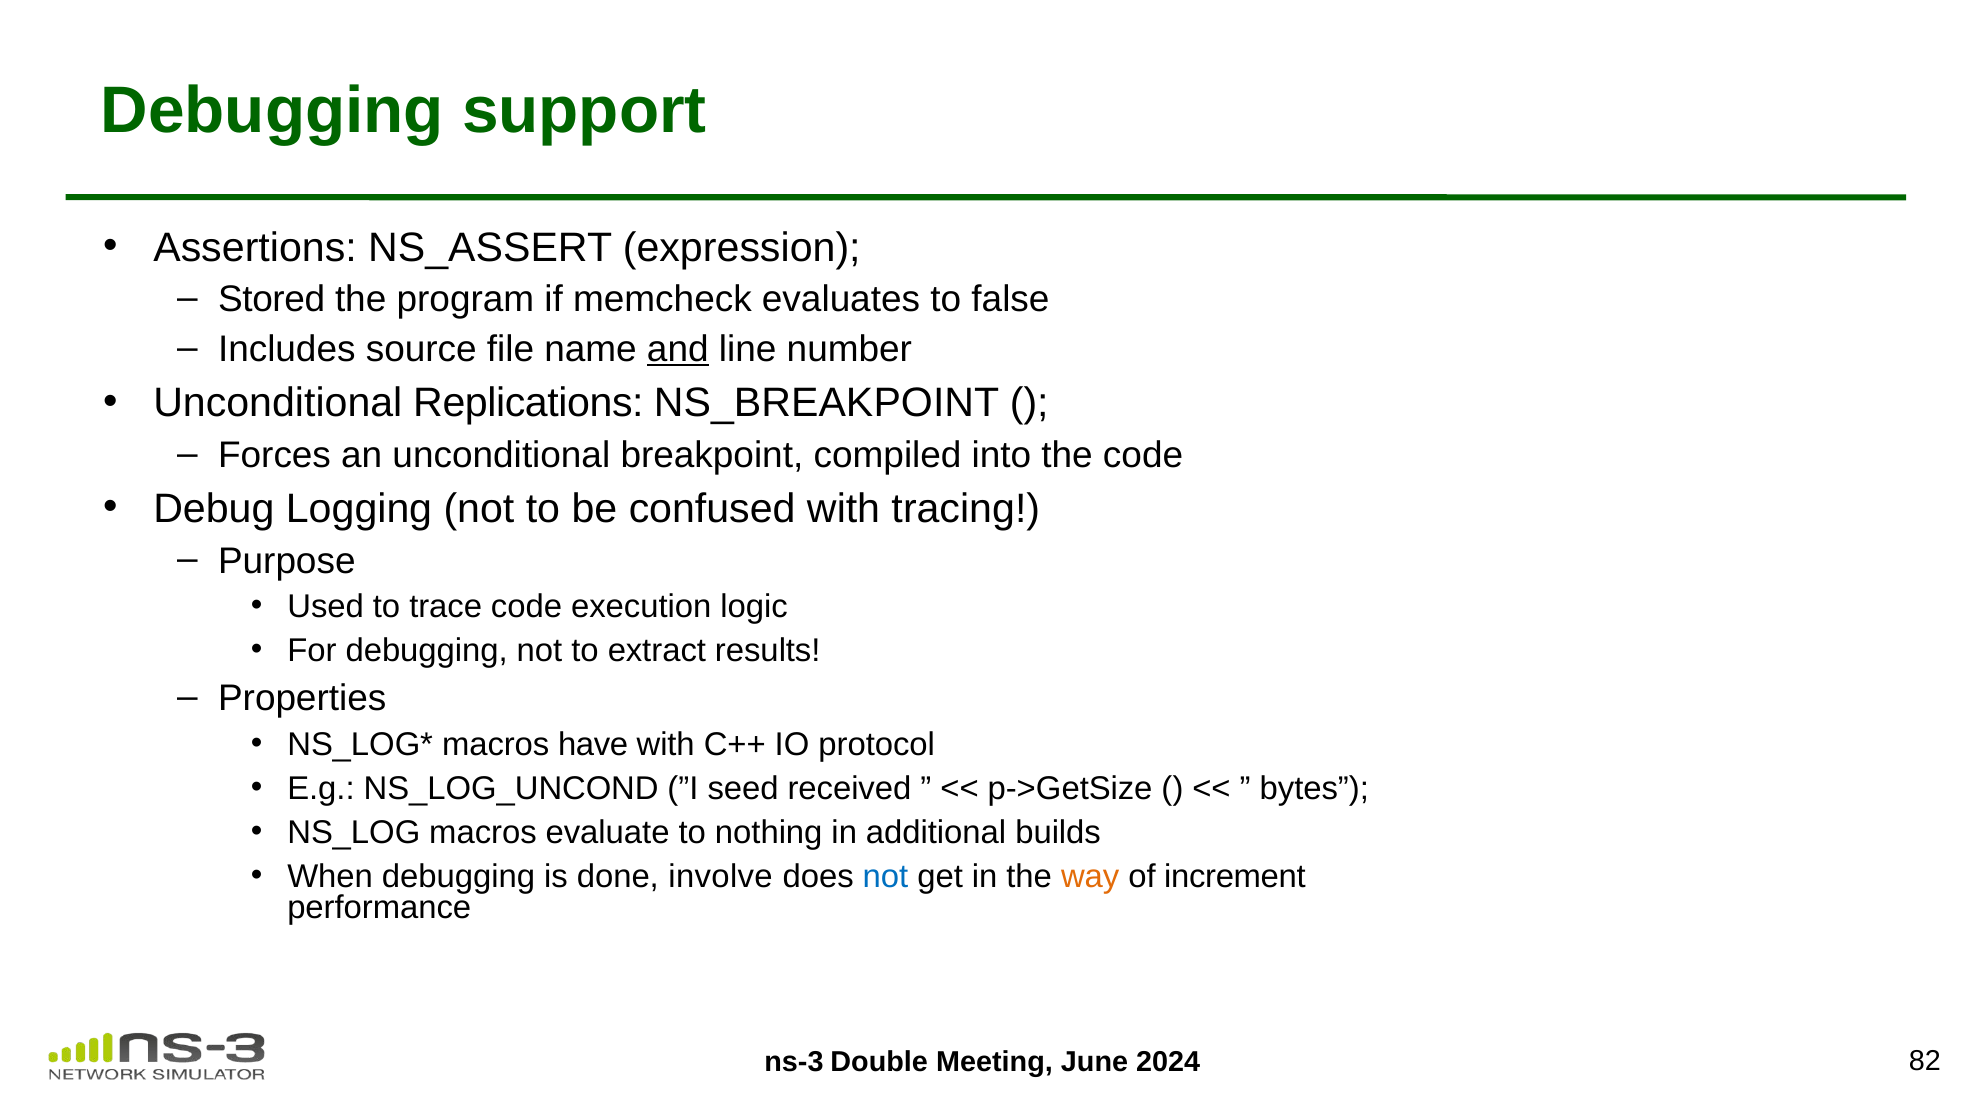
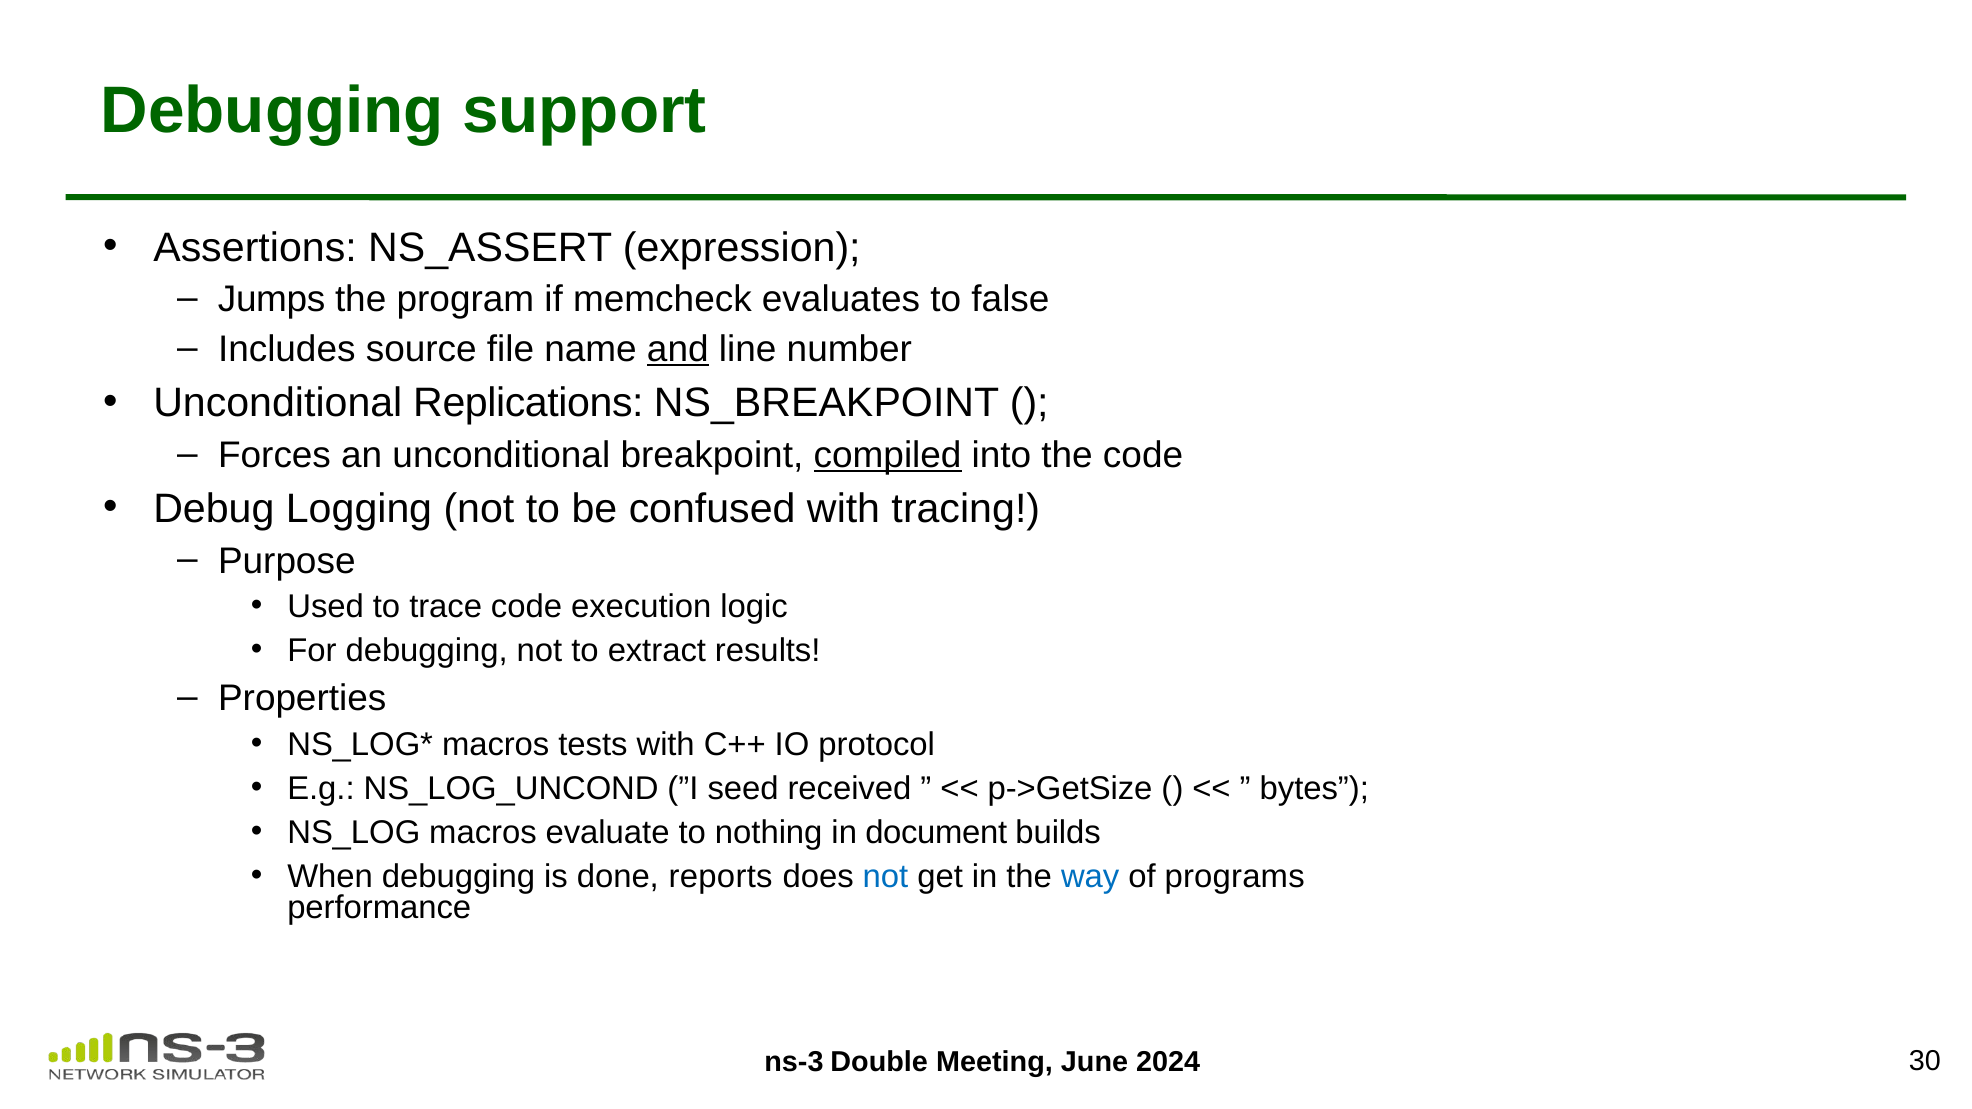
Stored: Stored -> Jumps
compiled underline: none -> present
have: have -> tests
additional: additional -> document
involve: involve -> reports
way colour: orange -> blue
increment: increment -> programs
82: 82 -> 30
